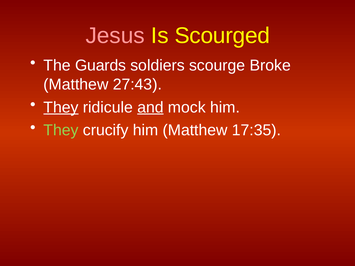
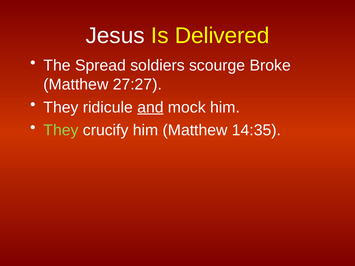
Jesus colour: pink -> white
Scourged: Scourged -> Delivered
Guards: Guards -> Spread
27:43: 27:43 -> 27:27
They at (61, 107) underline: present -> none
17:35: 17:35 -> 14:35
